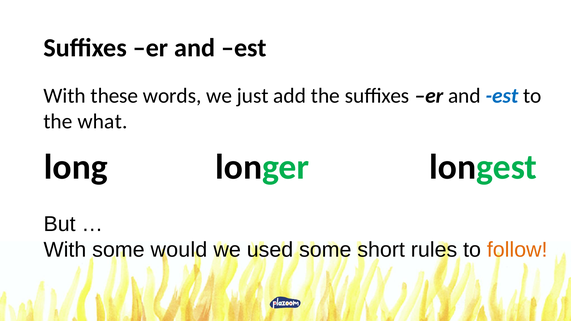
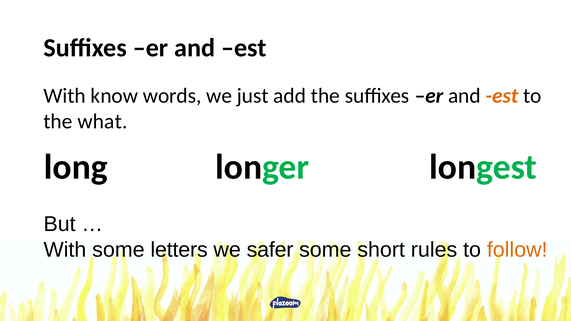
these: these -> know
est at (502, 96) colour: blue -> orange
would: would -> letters
used: used -> safer
